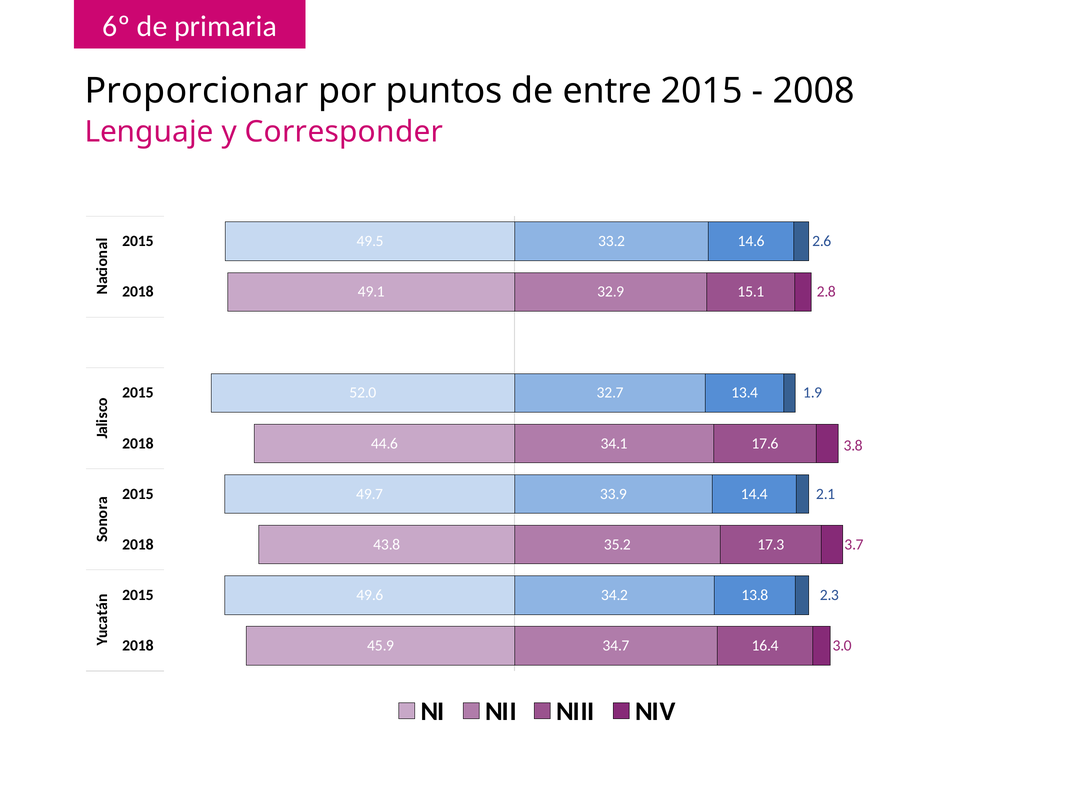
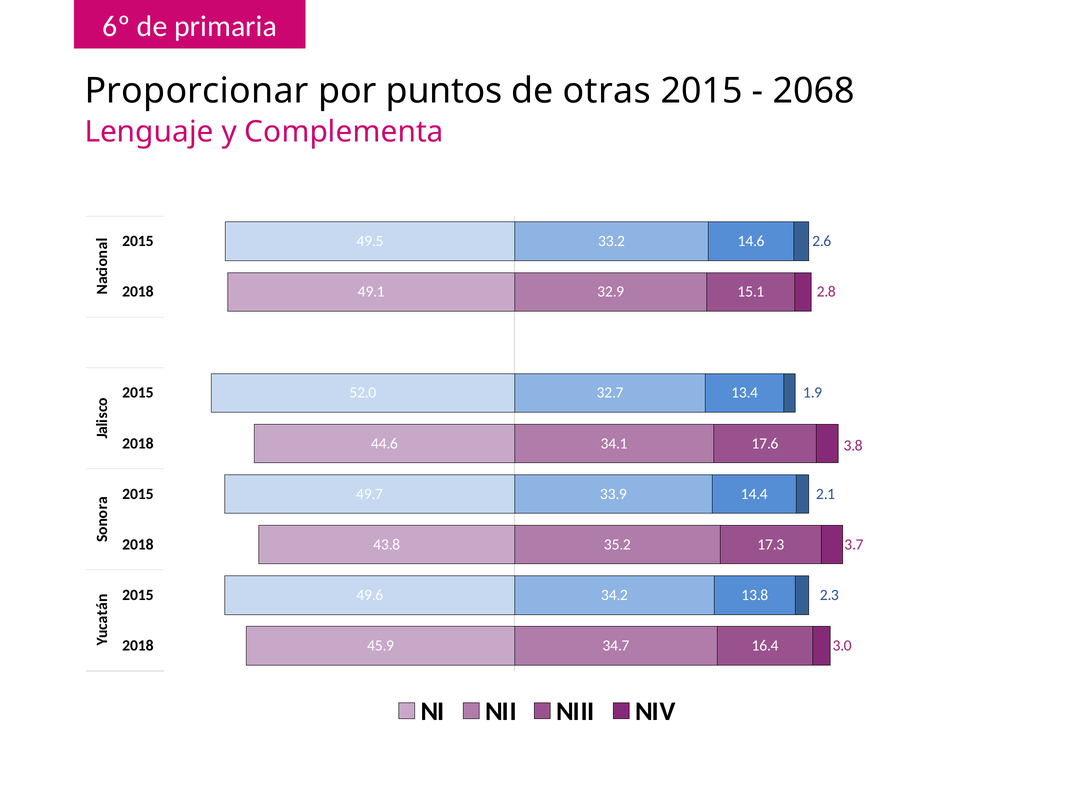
entre: entre -> otras
2008: 2008 -> 2068
Corresponder: Corresponder -> Complementa
